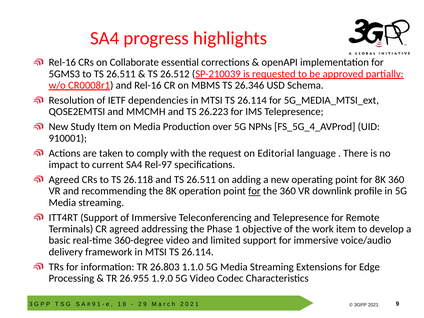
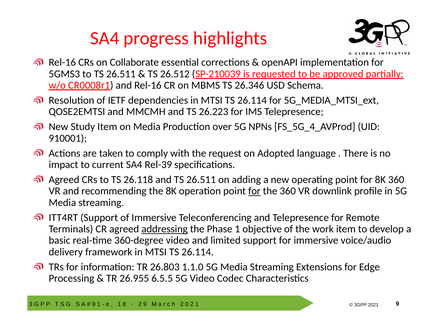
Editorial: Editorial -> Adopted
Rel-97: Rel-97 -> Rel-39
addressing underline: none -> present
1.9.0: 1.9.0 -> 6.5.5
